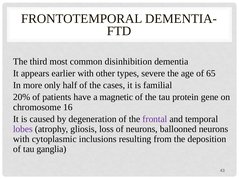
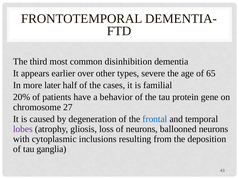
earlier with: with -> over
only: only -> later
magnetic: magnetic -> behavior
16: 16 -> 27
frontal colour: purple -> blue
